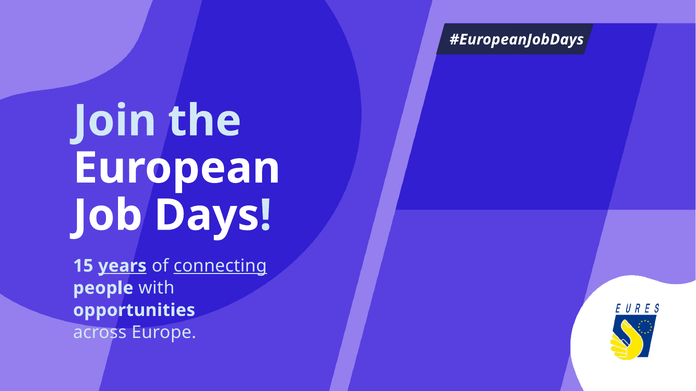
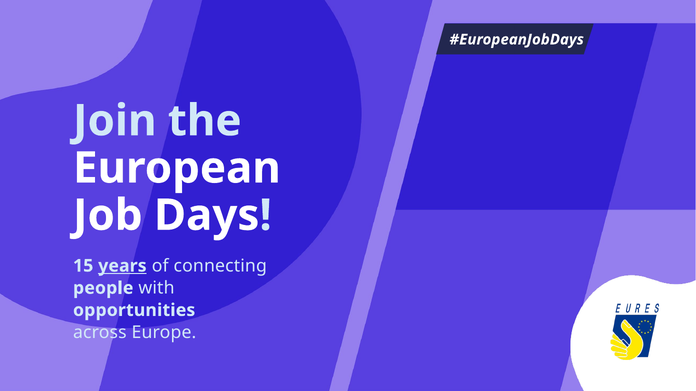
connecting underline: present -> none
